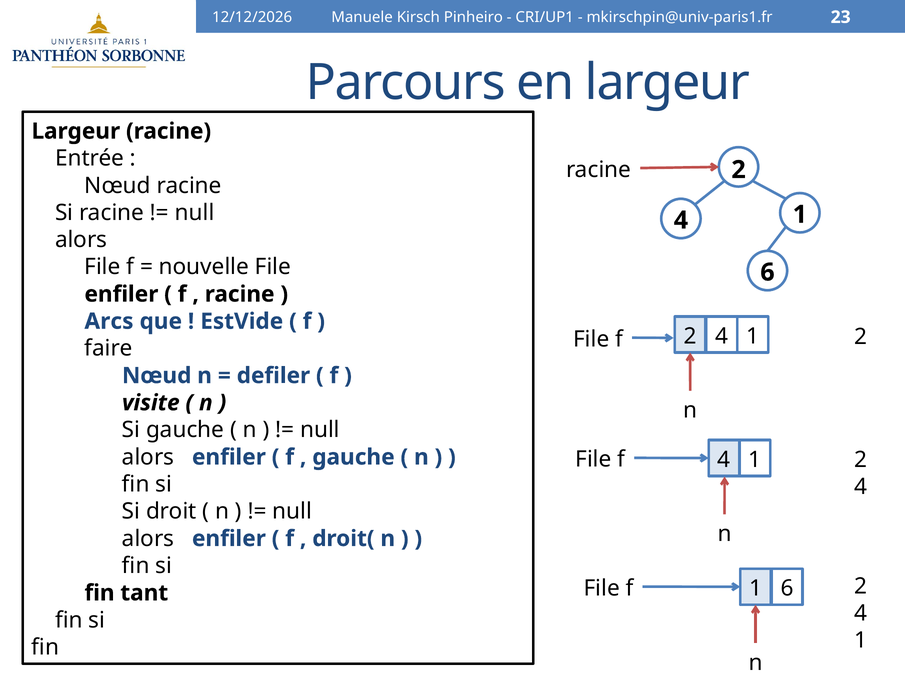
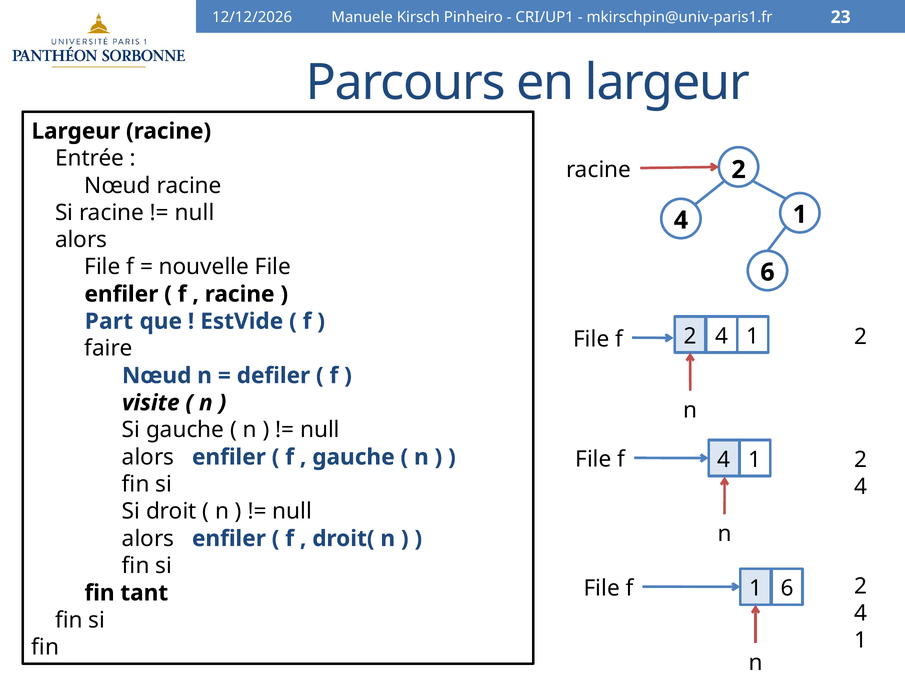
Arcs: Arcs -> Part
